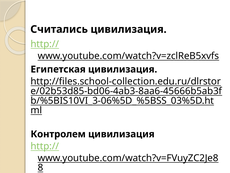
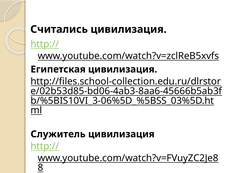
Контролем: Контролем -> Служитель
